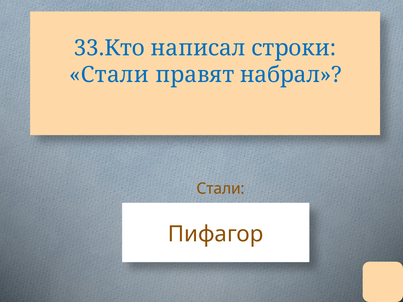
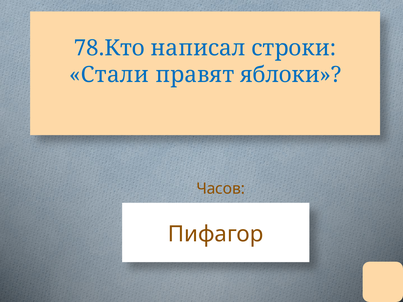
33.Кто: 33.Кто -> 78.Кто
набрал: набрал -> яблоки
Стали at (221, 189): Стали -> Часов
